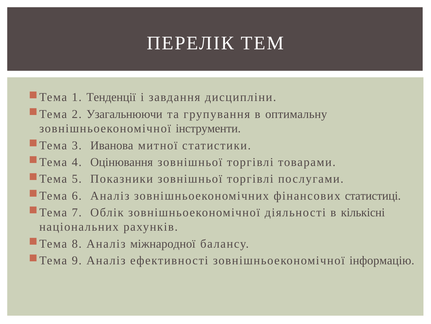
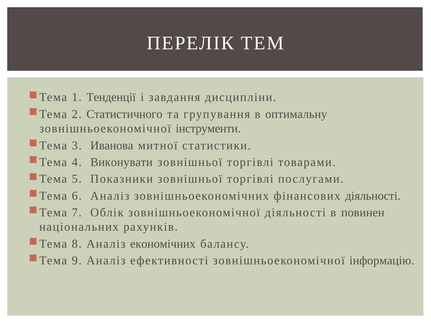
Узагальнюючи: Узагальнюючи -> Статистичного
Оцінювання: Оцінювання -> Виконувати
фінансових статистиці: статистиці -> діяльності
кількісні: кількісні -> повинен
міжнародної: міжнародної -> економічних
